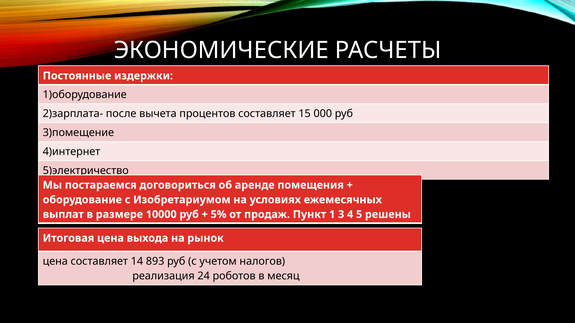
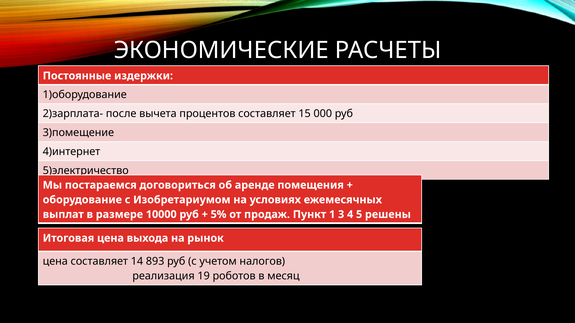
24: 24 -> 19
